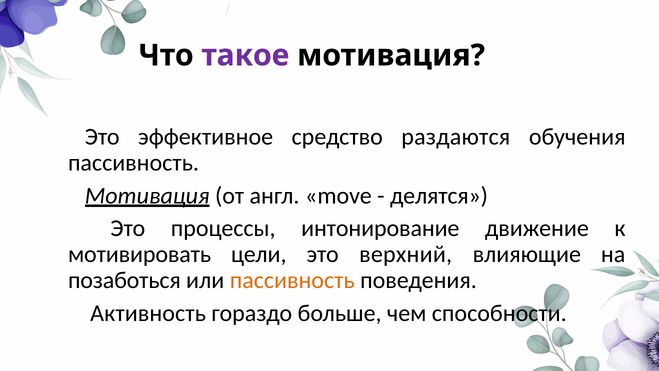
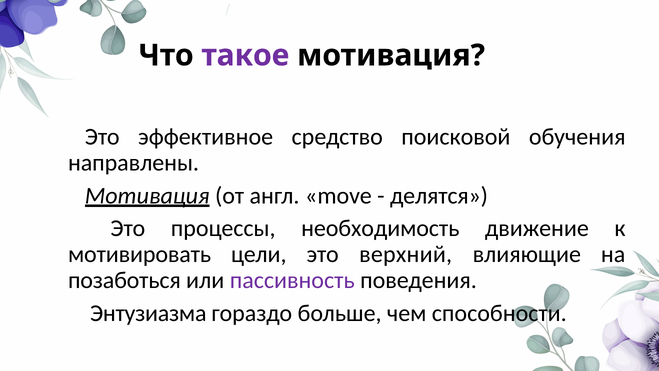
раздаются: раздаются -> поисковой
пассивность at (133, 163): пассивность -> направлены
интонирование: интонирование -> необходимость
пассивность at (292, 280) colour: orange -> purple
Активность: Активность -> Энтузиазма
